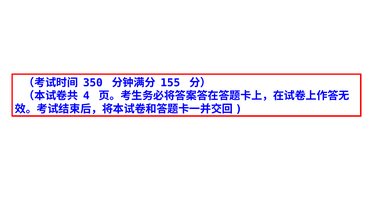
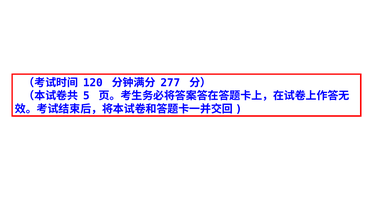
350: 350 -> 120
155: 155 -> 277
4: 4 -> 5
